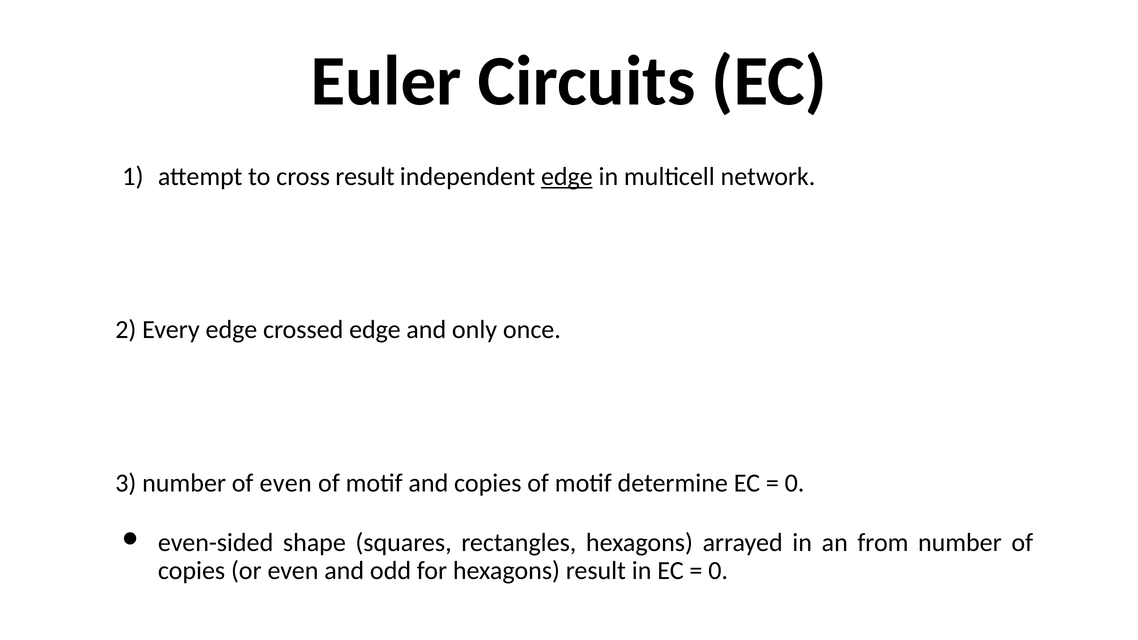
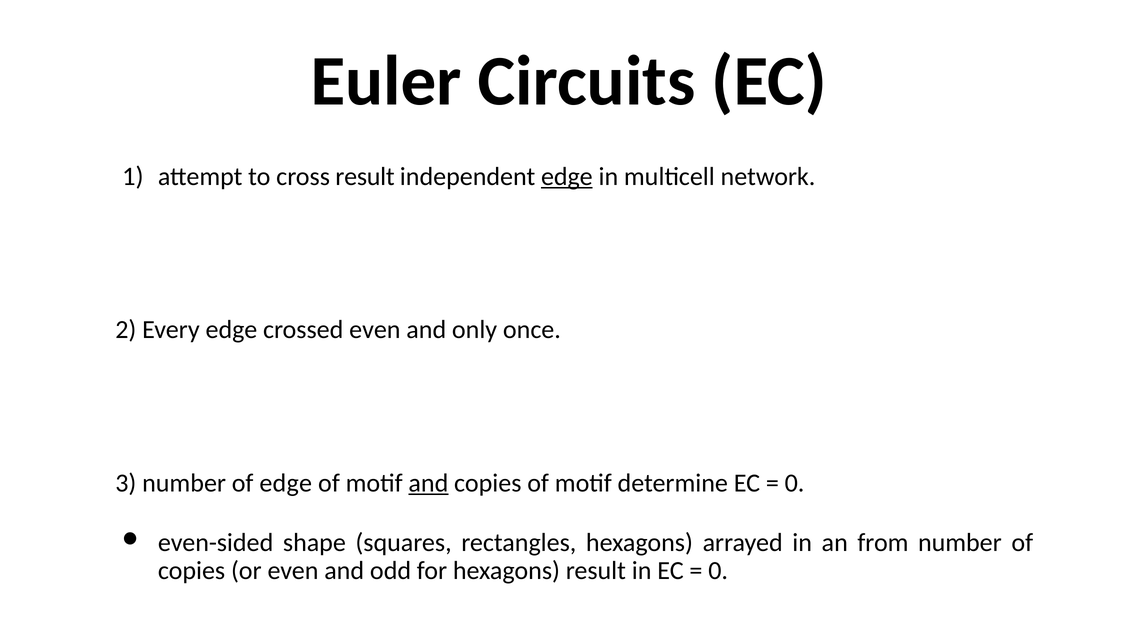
crossed edge: edge -> even
of even: even -> edge
and at (428, 483) underline: none -> present
